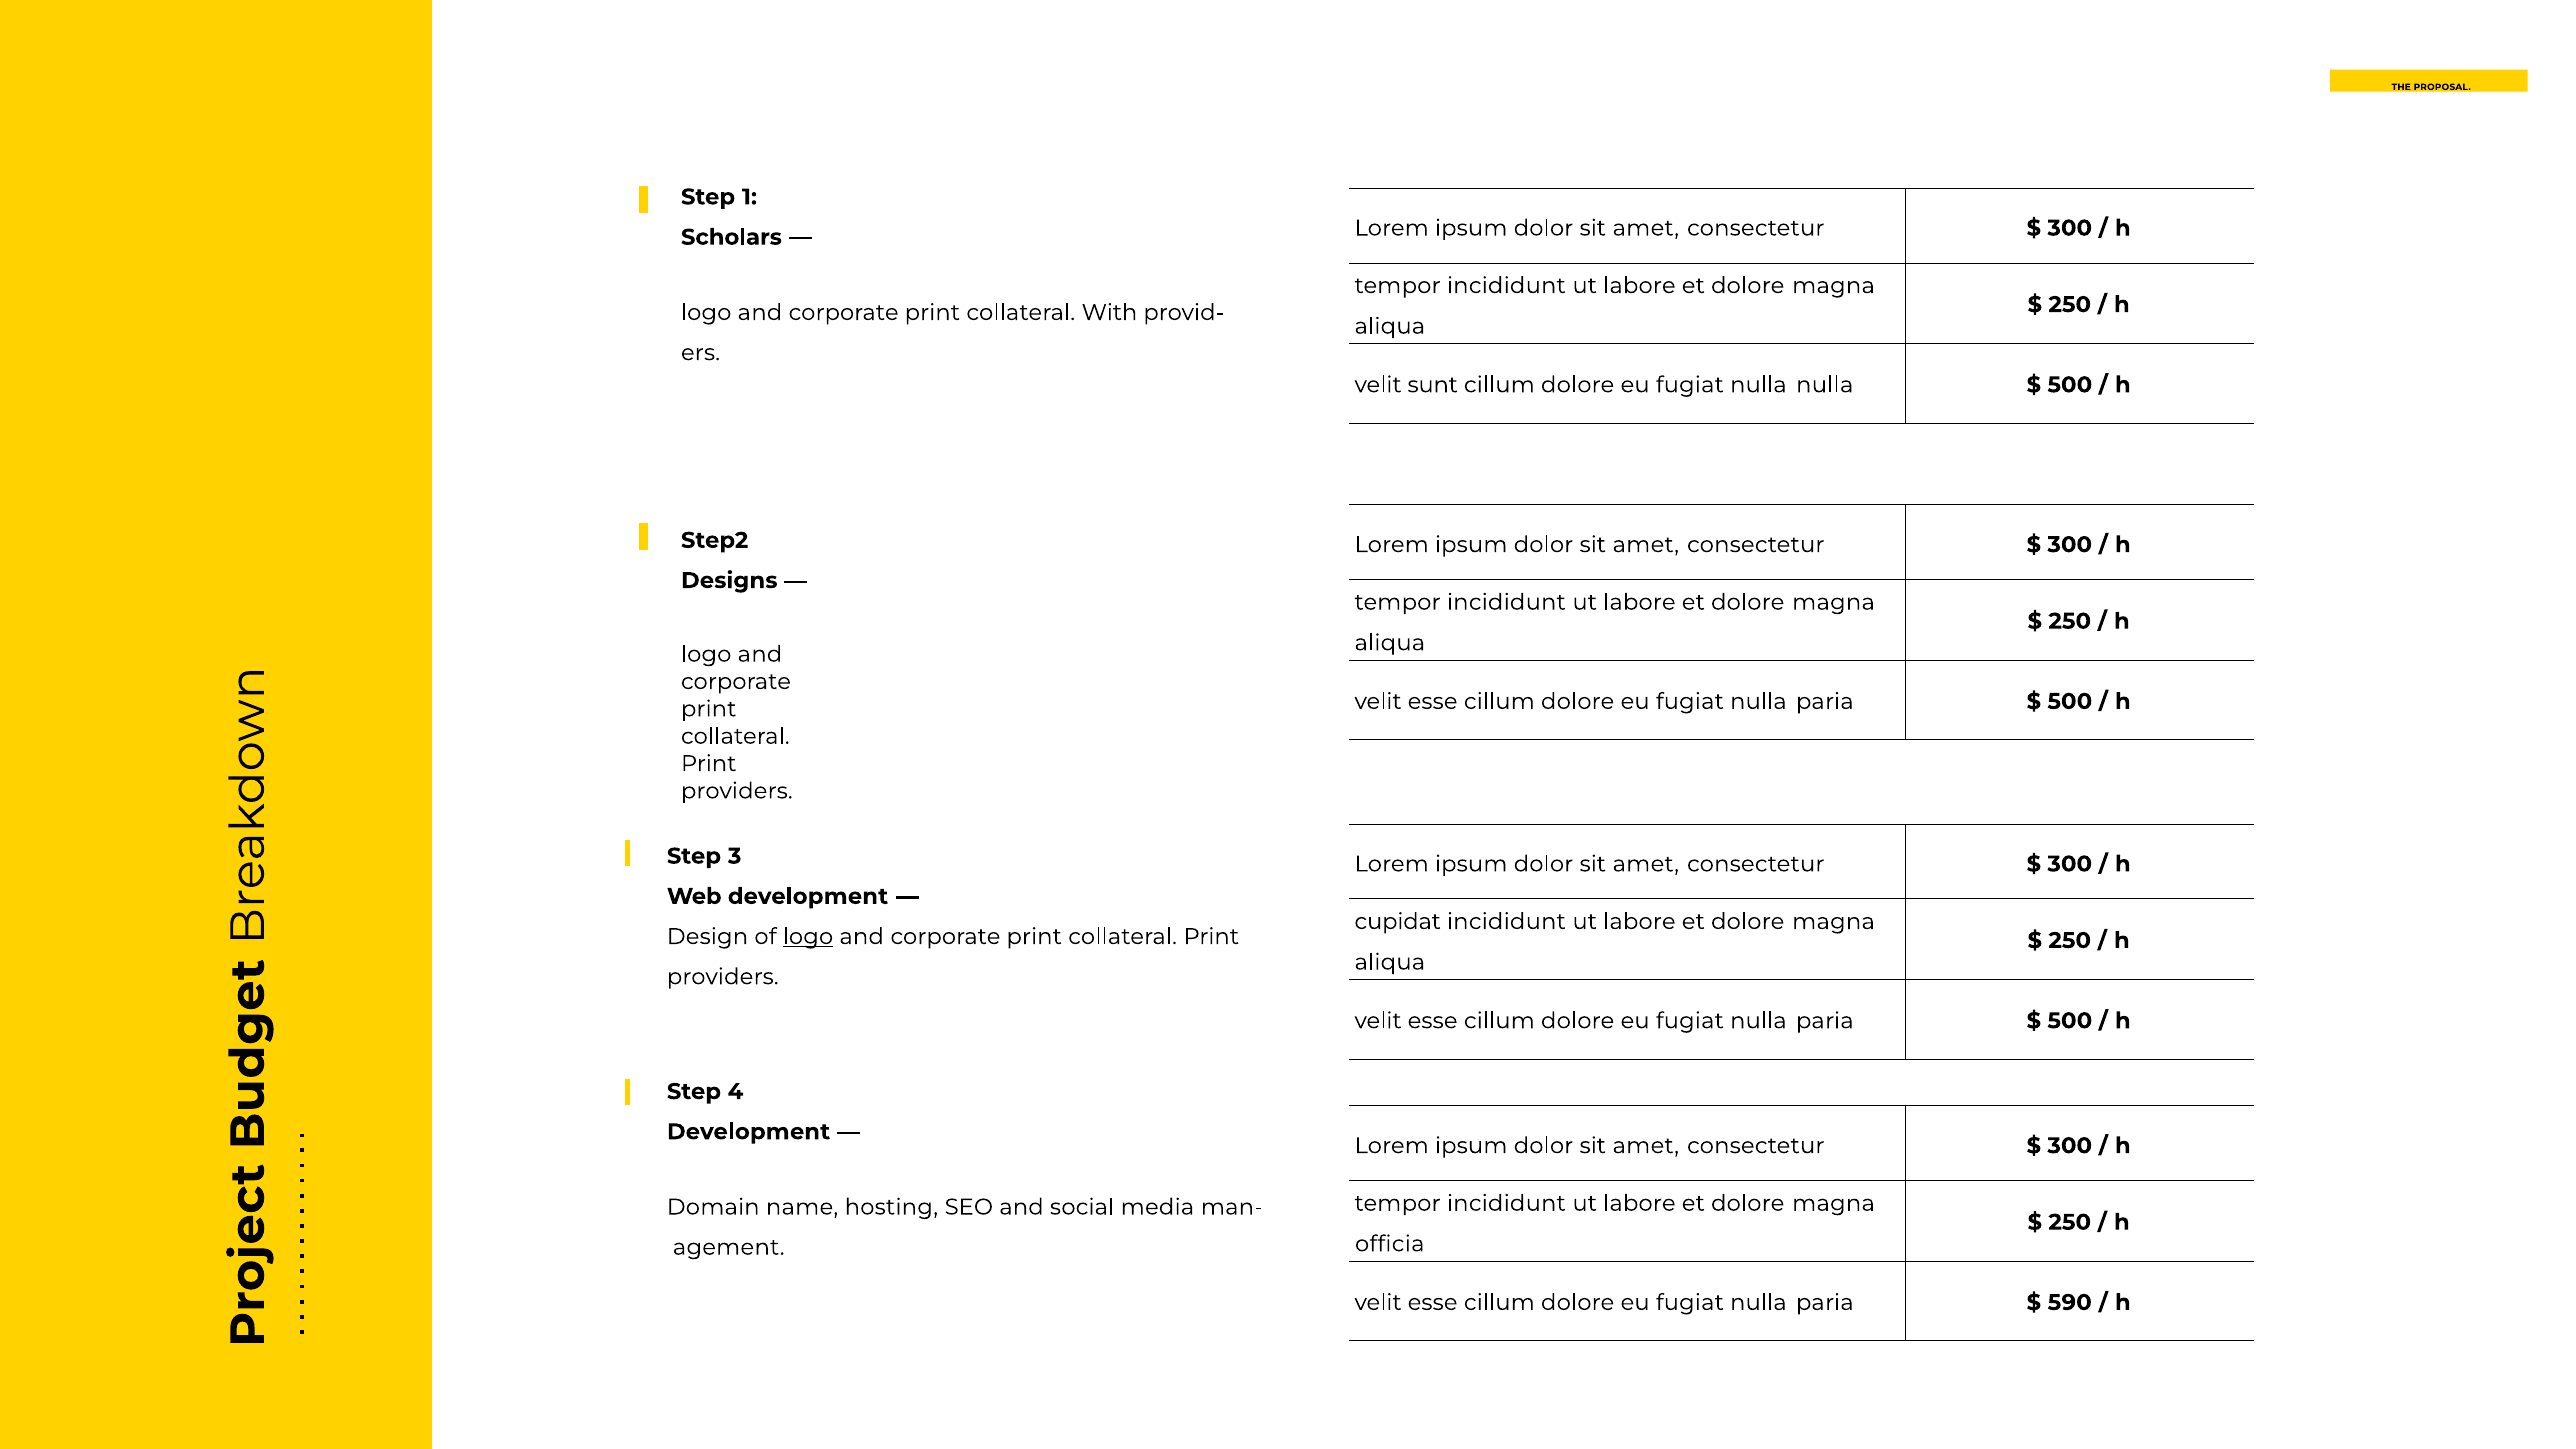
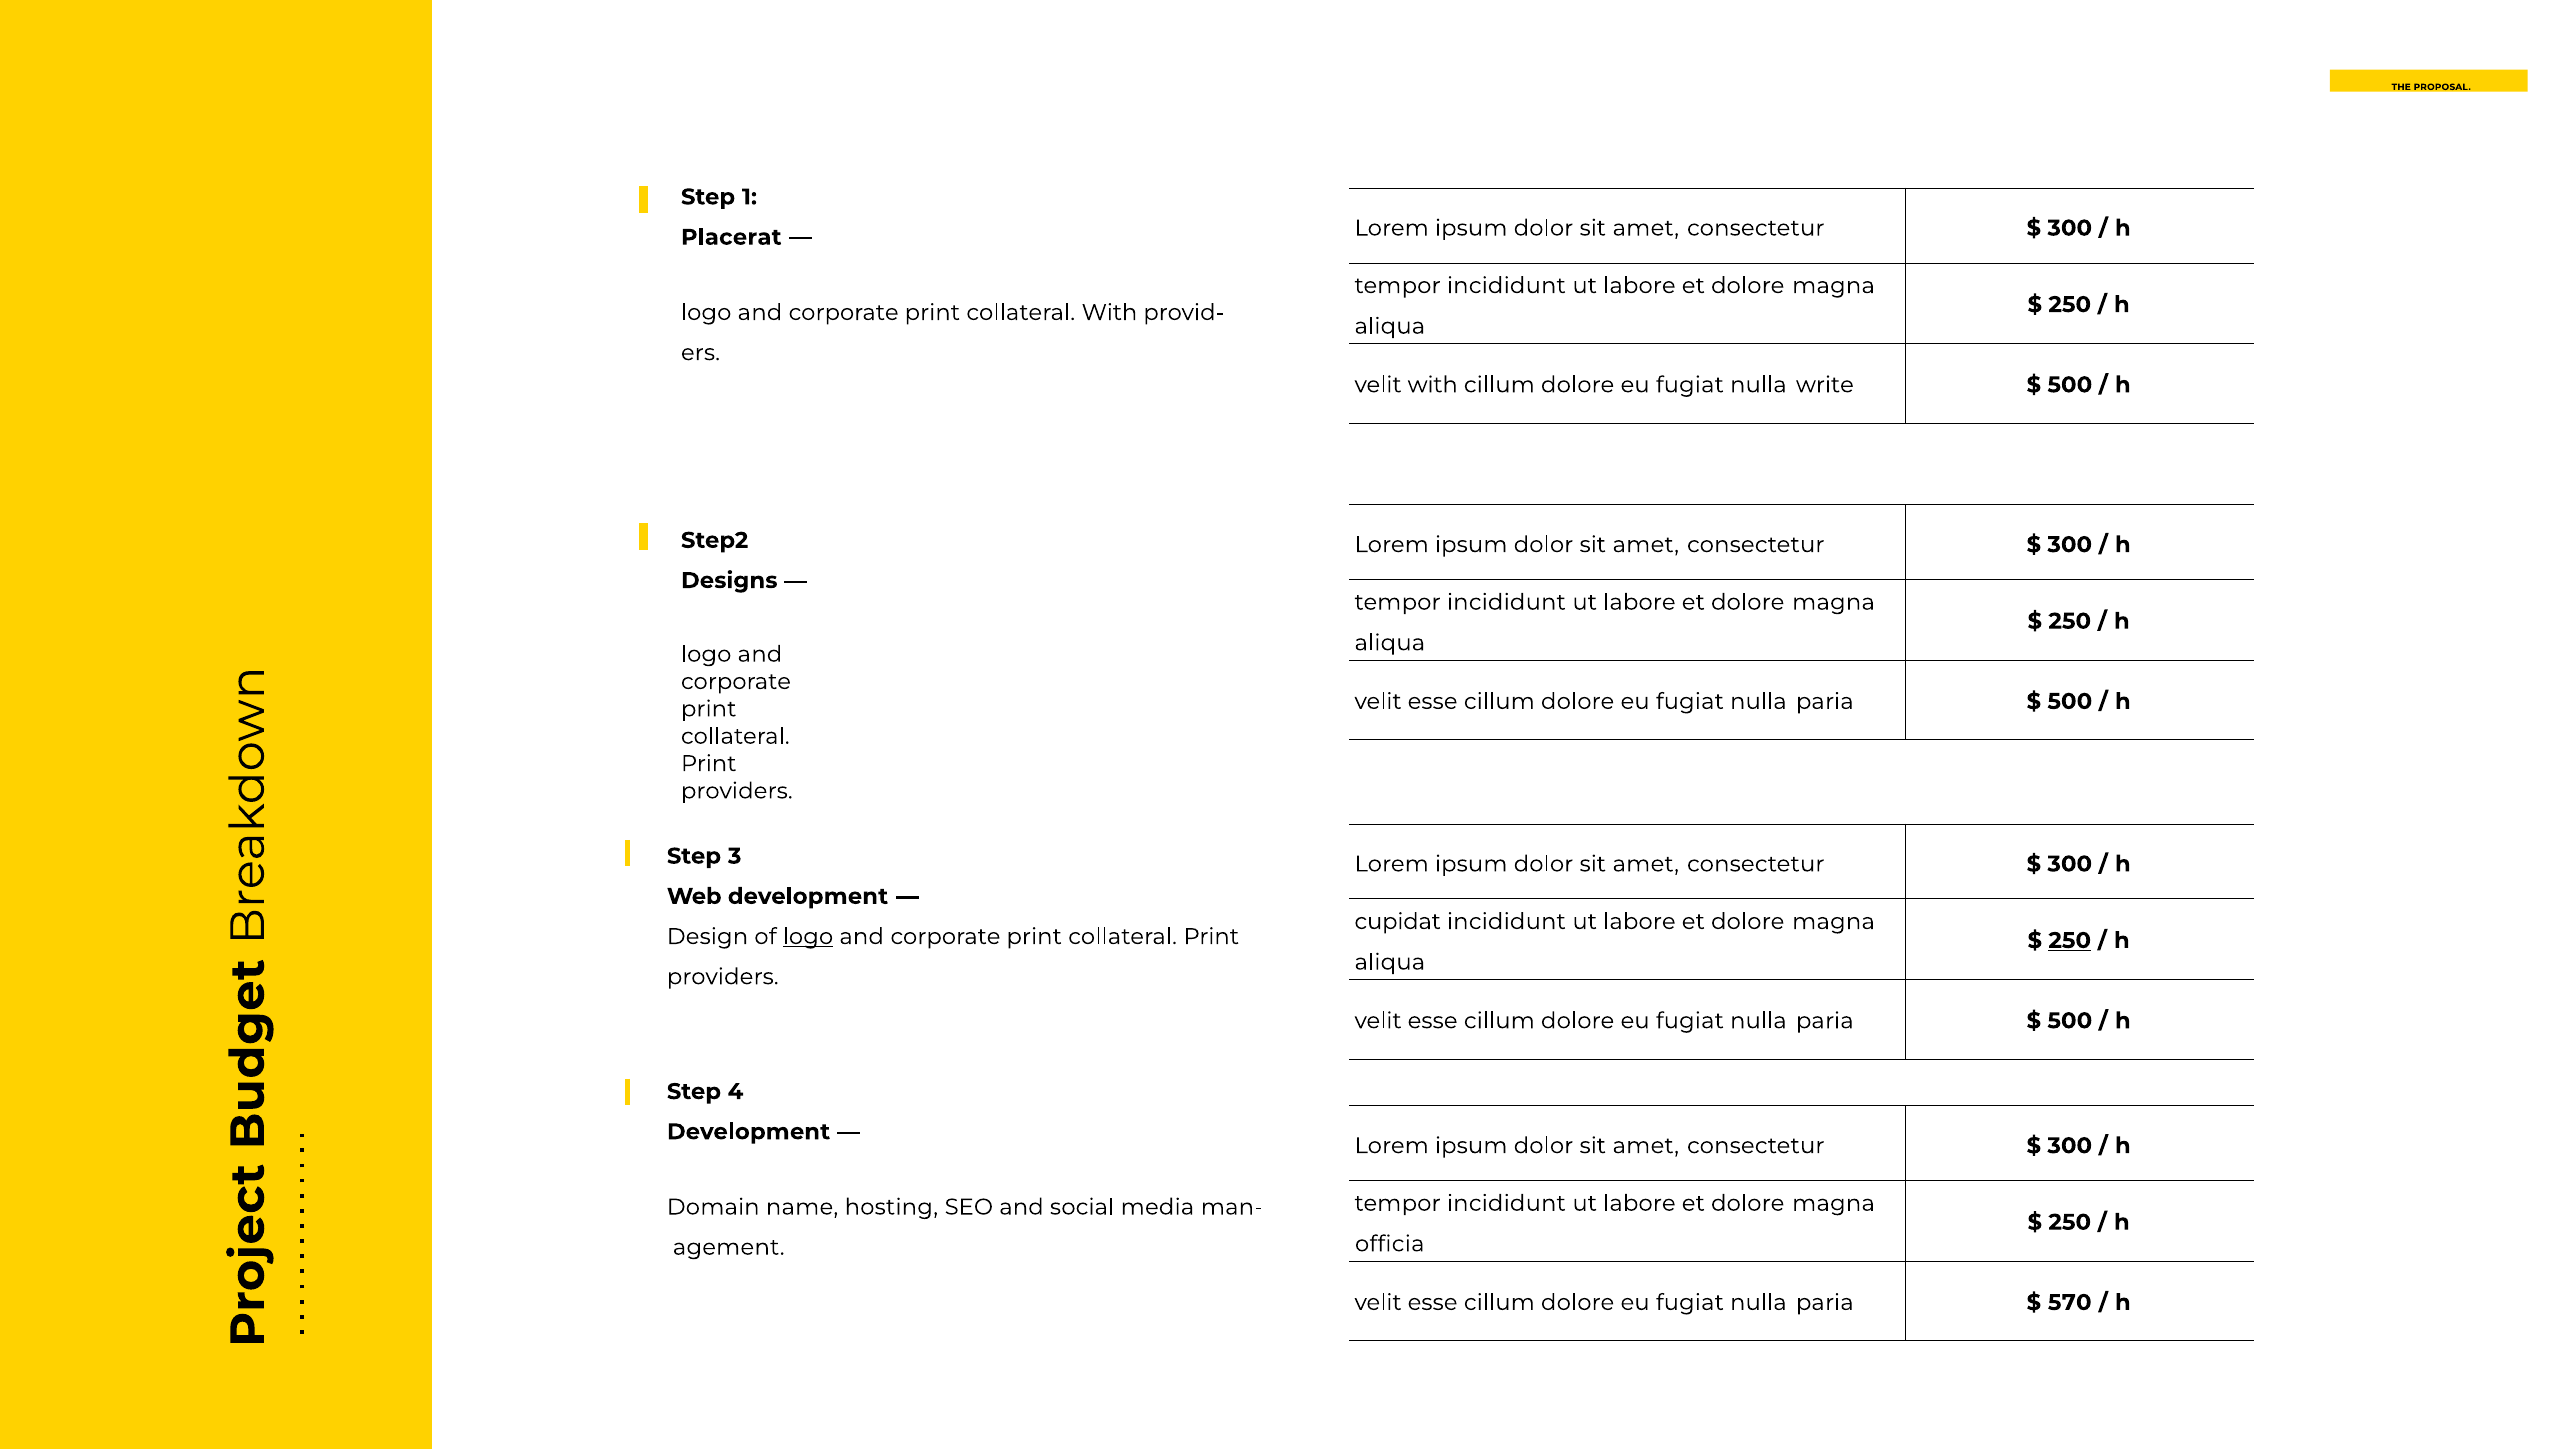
Scholars: Scholars -> Placerat
velit sunt: sunt -> with
nulla nulla: nulla -> write
250 at (2070, 941) underline: none -> present
590: 590 -> 570
